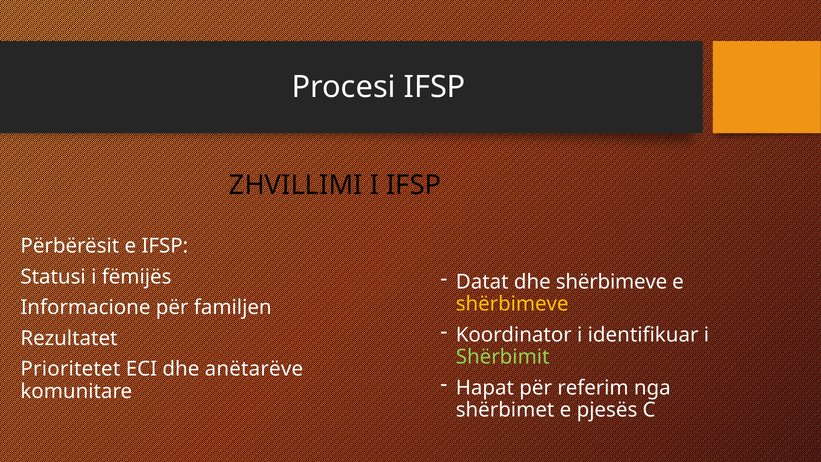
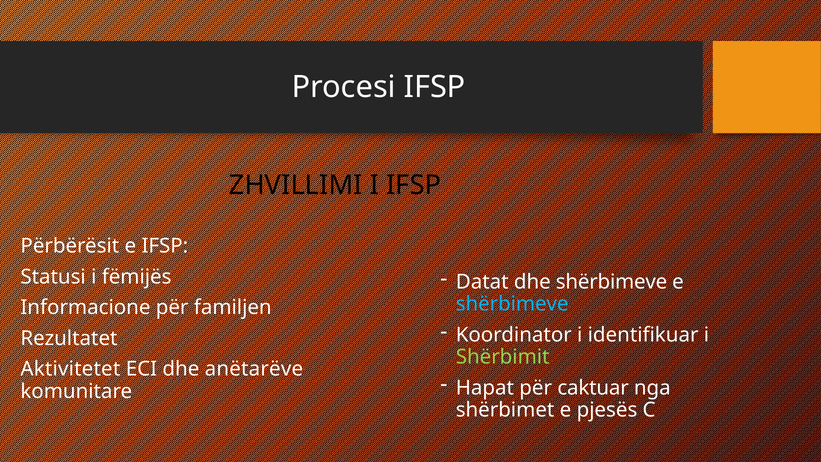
shërbimeve at (512, 304) colour: yellow -> light blue
Prioritetet: Prioritetet -> Aktivitetet
referim: referim -> caktuar
